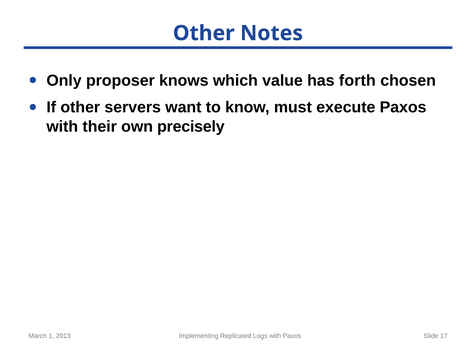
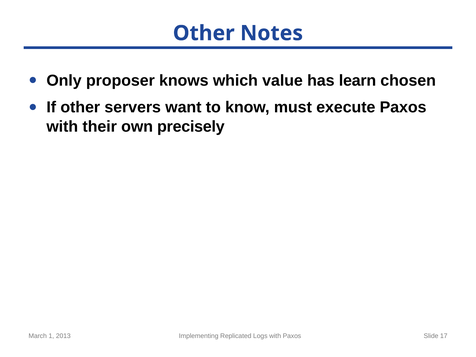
forth: forth -> learn
